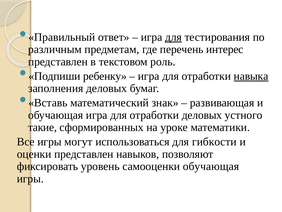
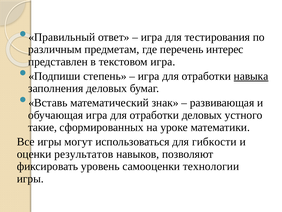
для at (173, 37) underline: present -> none
текстовом роль: роль -> игра
ребенку: ребенку -> степень
оценки представлен: представлен -> результатов
самооценки обучающая: обучающая -> технологии
